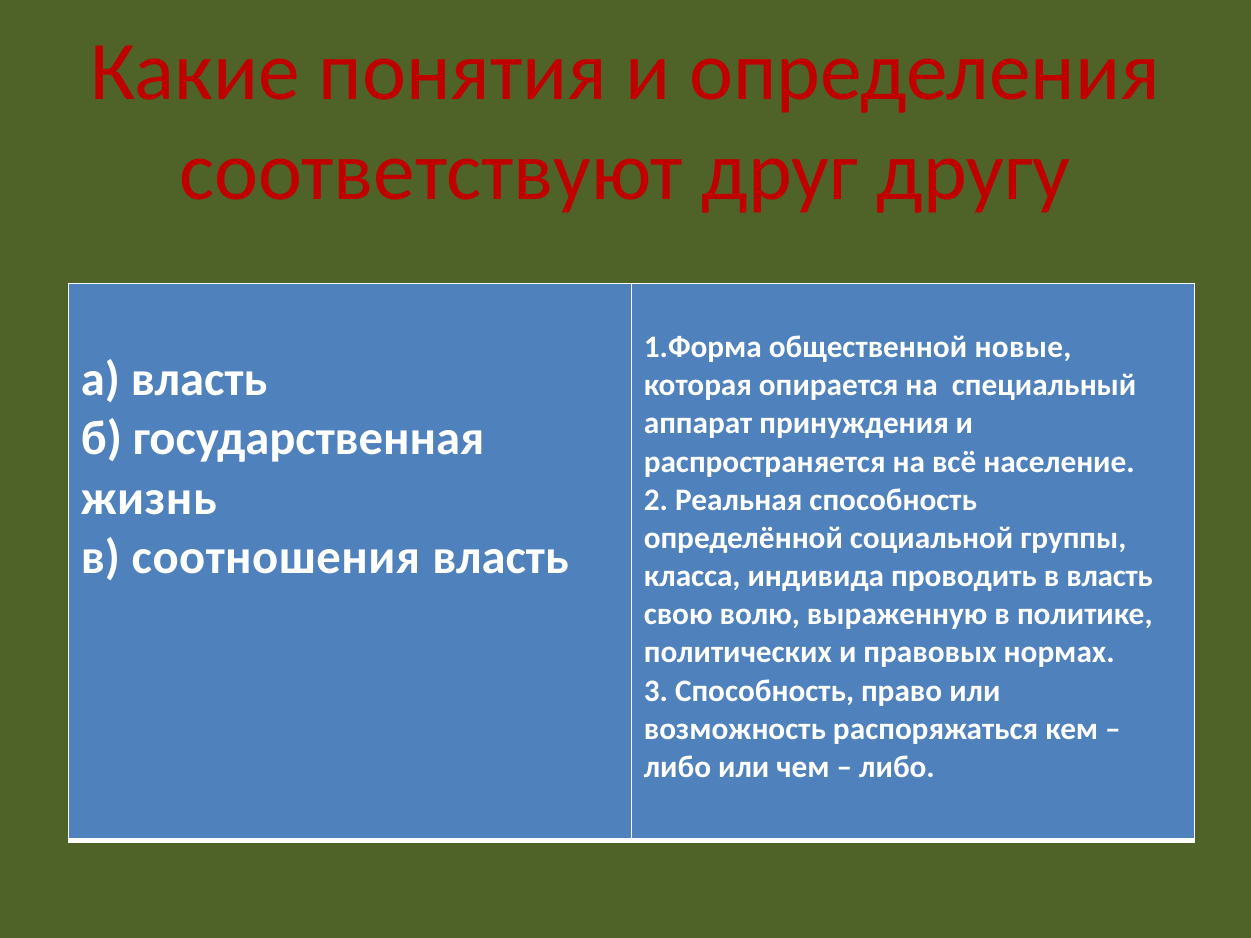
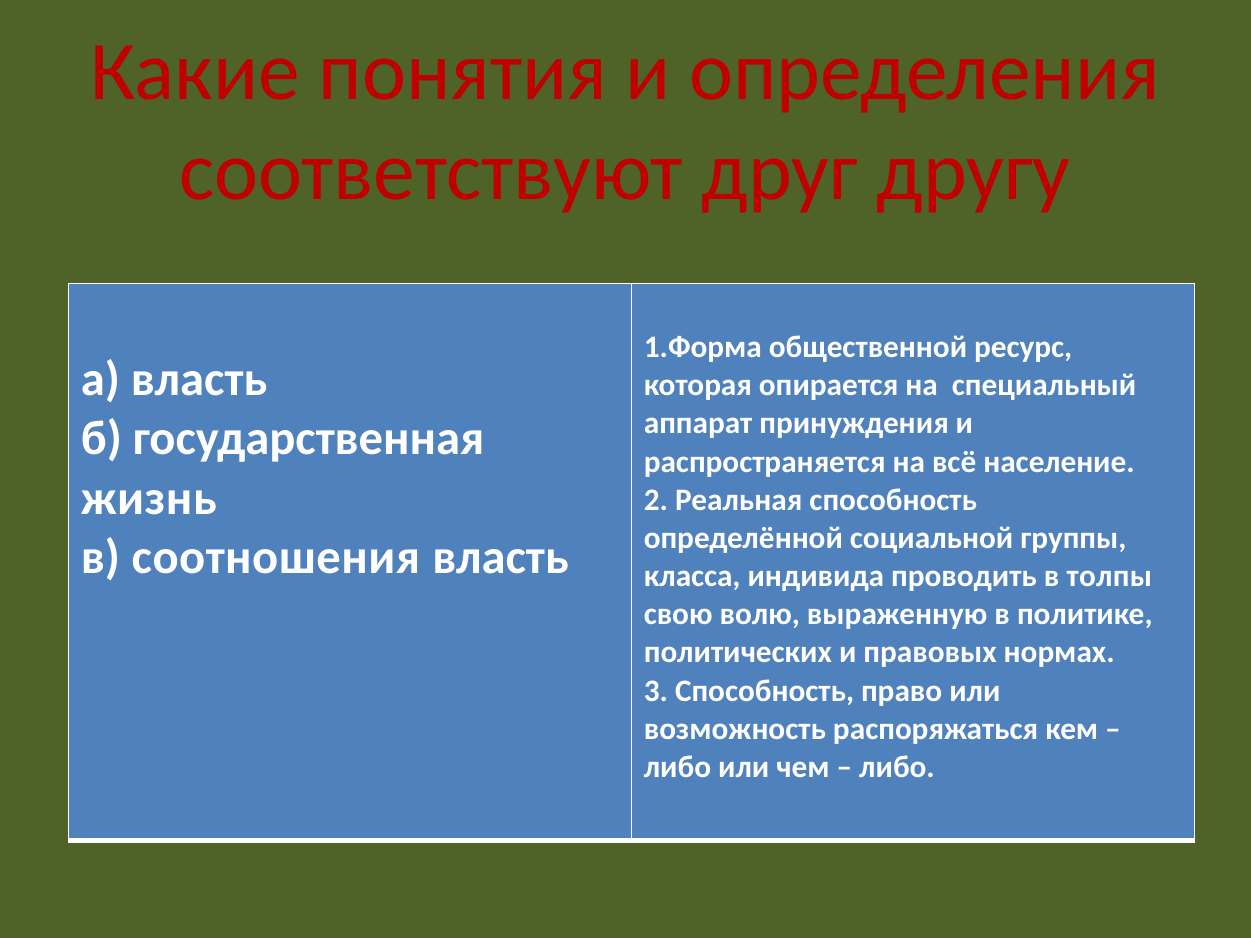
новые: новые -> ресурс
в власть: власть -> толпы
